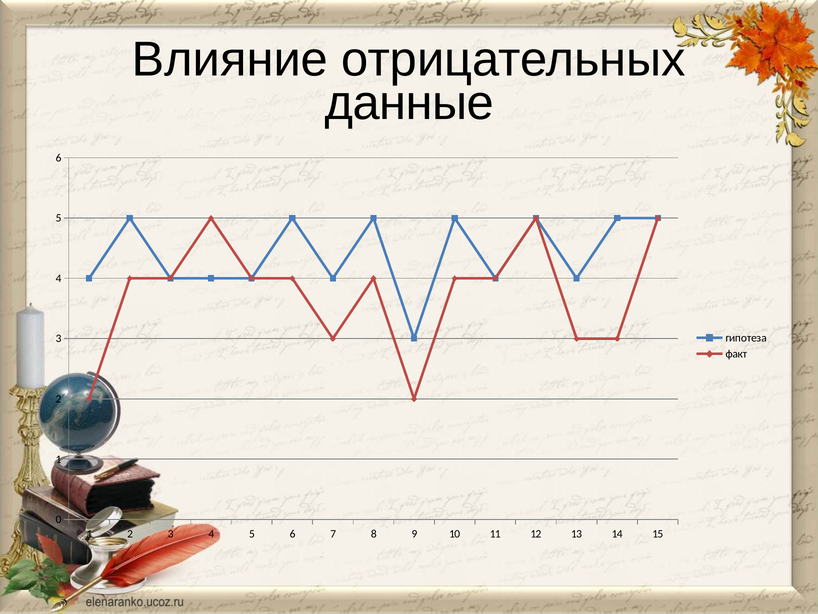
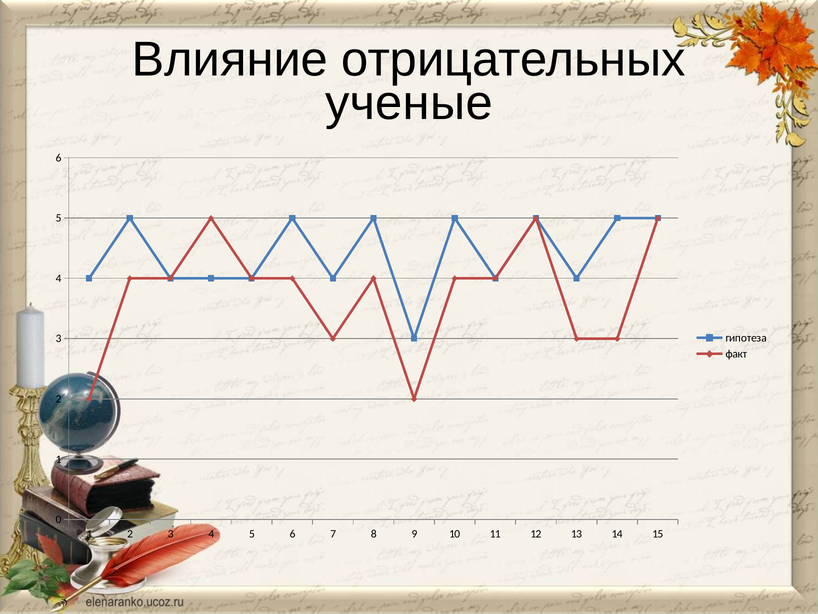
данные: данные -> ученые
